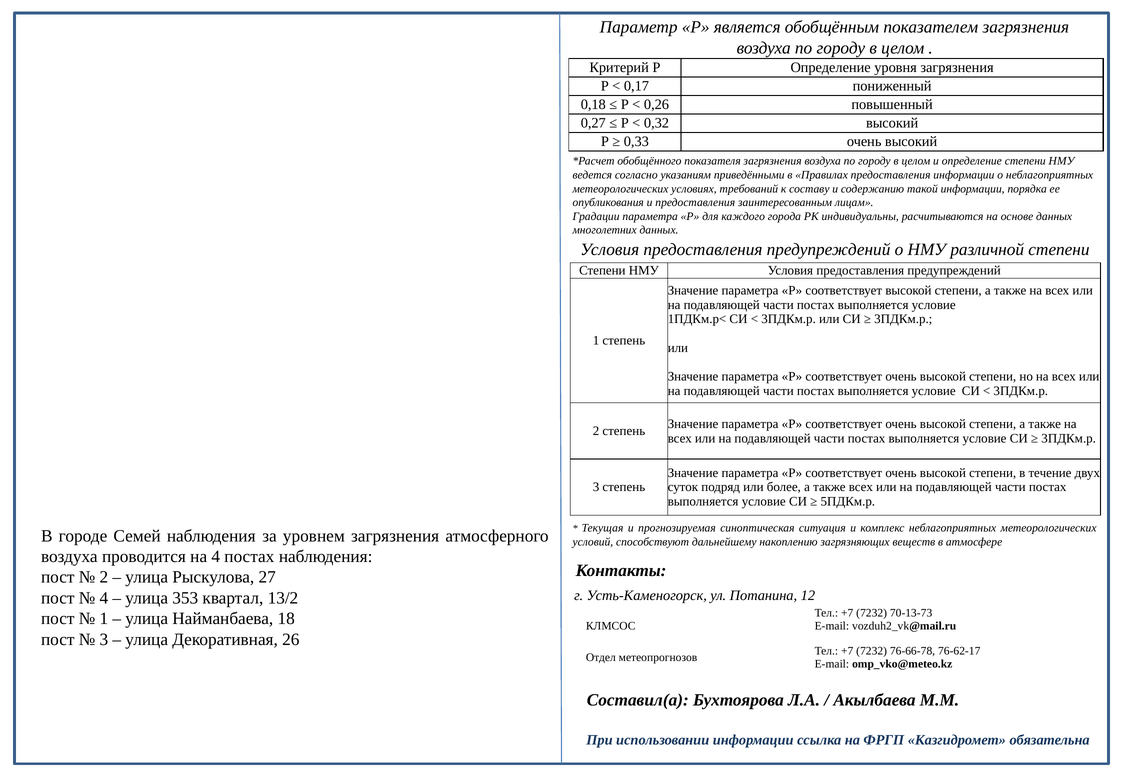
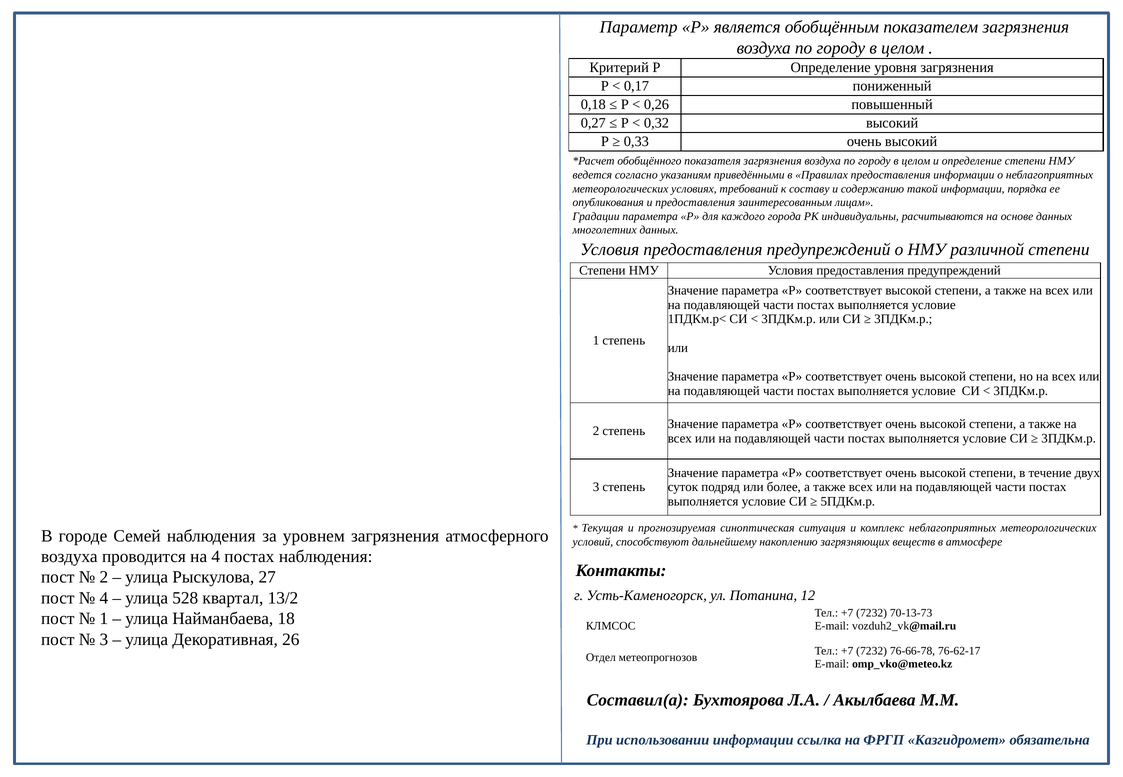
353: 353 -> 528
